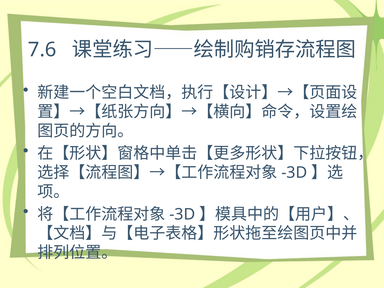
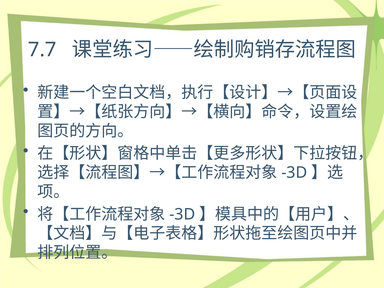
7.6: 7.6 -> 7.7
